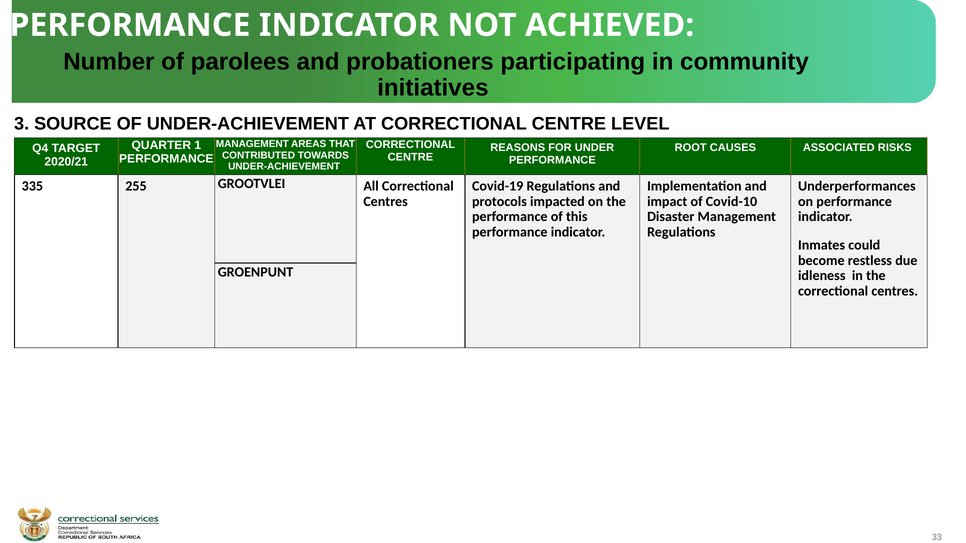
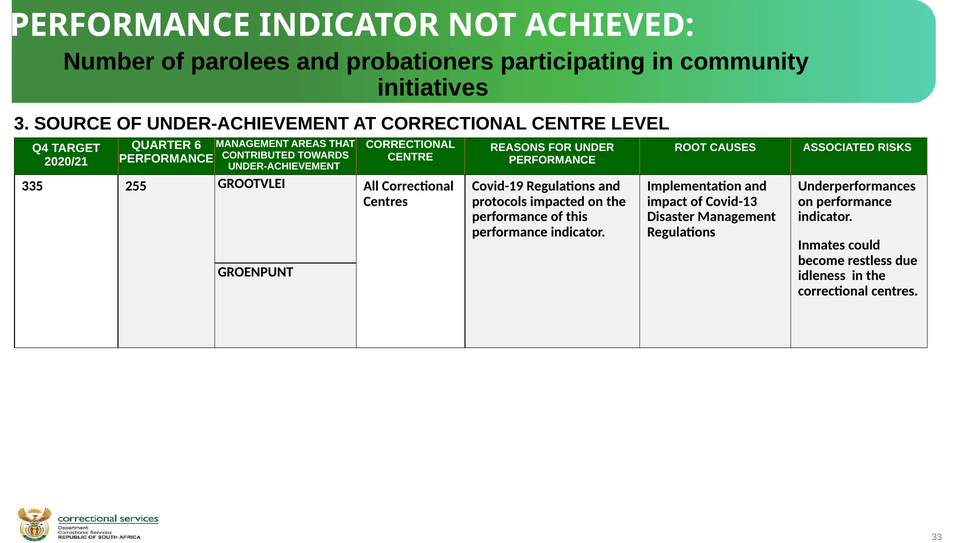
1: 1 -> 6
Covid-10: Covid-10 -> Covid-13
